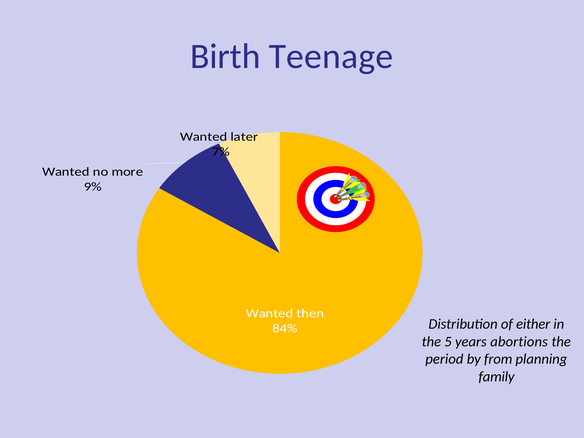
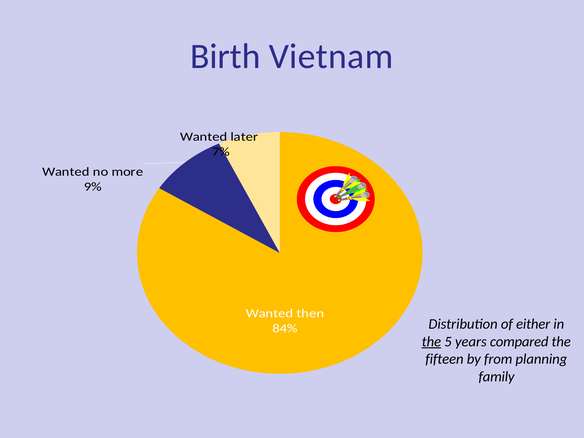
Teenage: Teenage -> Vietnam
the at (431, 342) underline: none -> present
abortions: abortions -> compared
period: period -> fifteen
